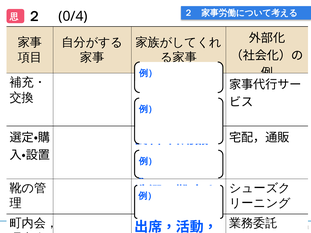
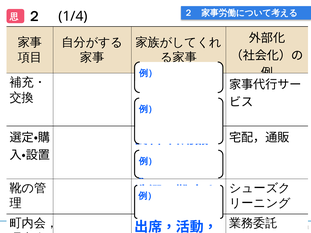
0/4: 0/4 -> 1/4
